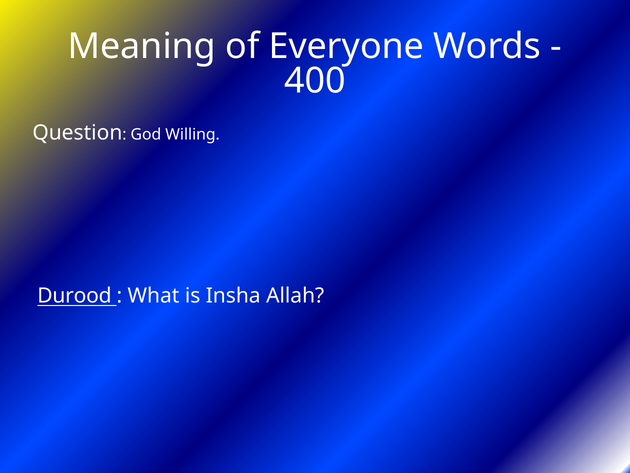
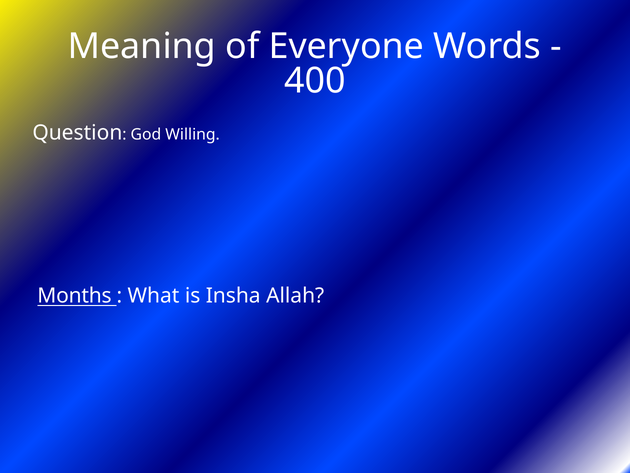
Durood: Durood -> Months
